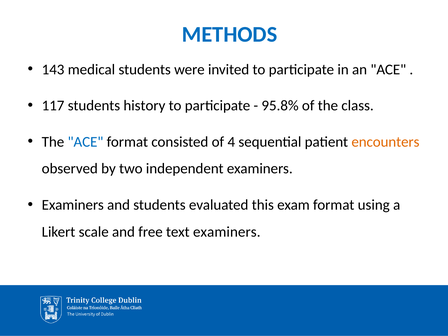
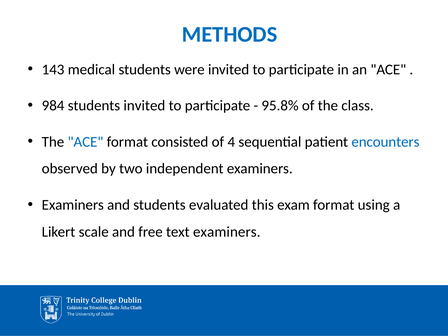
117: 117 -> 984
students history: history -> invited
encounters colour: orange -> blue
